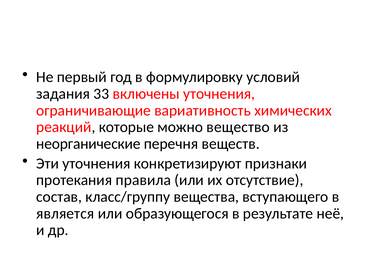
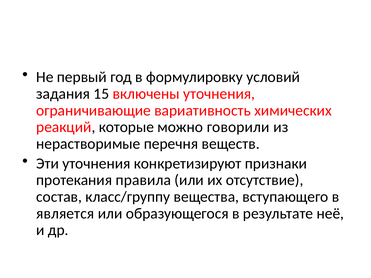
33: 33 -> 15
вещество: вещество -> говорили
неорганические: неорганические -> нерастворимые
